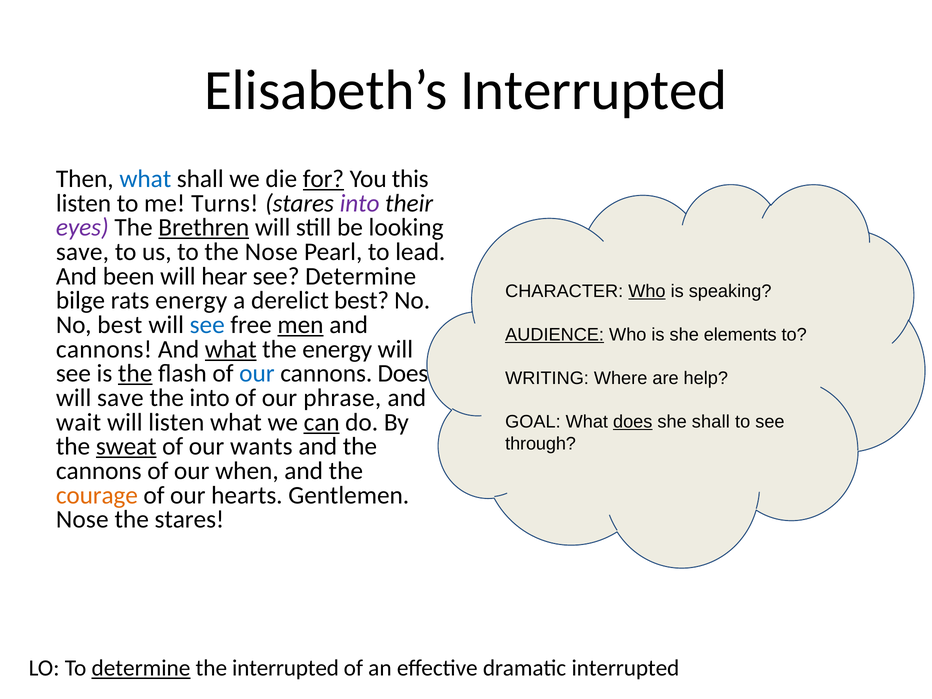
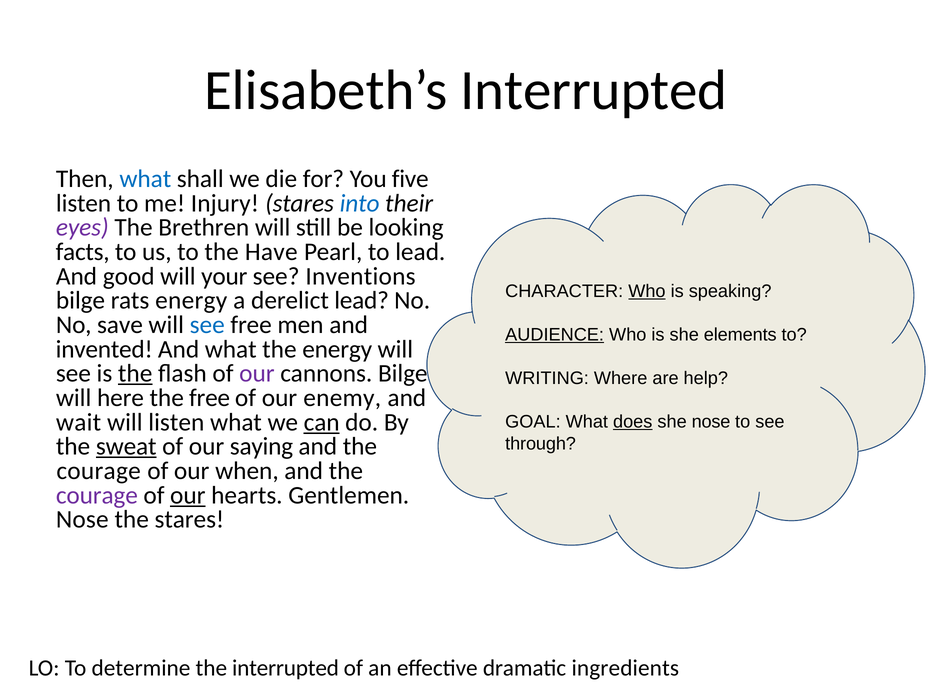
for underline: present -> none
this: this -> five
Turns: Turns -> Injury
into at (360, 203) colour: purple -> blue
Brethren underline: present -> none
save at (82, 252): save -> facts
the Nose: Nose -> Have
been: been -> good
hear: hear -> your
see Determine: Determine -> Inventions
derelict best: best -> lead
No best: best -> save
men underline: present -> none
cannons at (104, 349): cannons -> invented
what at (231, 349) underline: present -> none
our at (257, 373) colour: blue -> purple
cannons Does: Does -> Bilge
will save: save -> here
the into: into -> free
phrase: phrase -> enemy
she shall: shall -> nose
wants: wants -> saying
cannons at (99, 471): cannons -> courage
courage at (97, 495) colour: orange -> purple
our at (188, 495) underline: none -> present
determine at (141, 668) underline: present -> none
dramatic interrupted: interrupted -> ingredients
